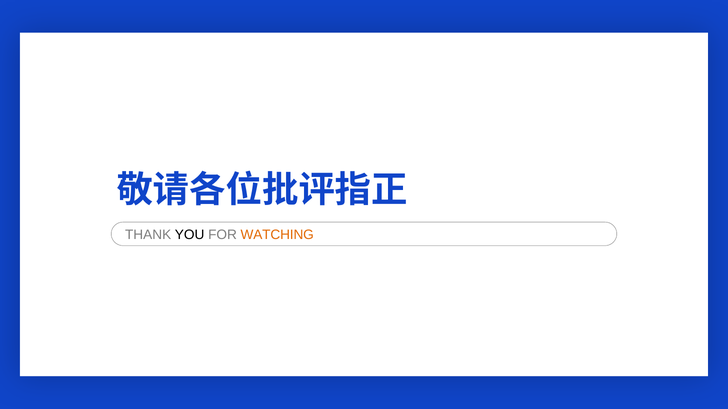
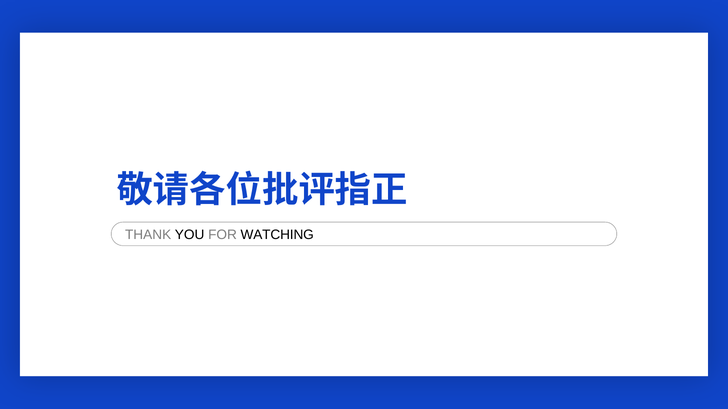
WATCHING colour: orange -> black
